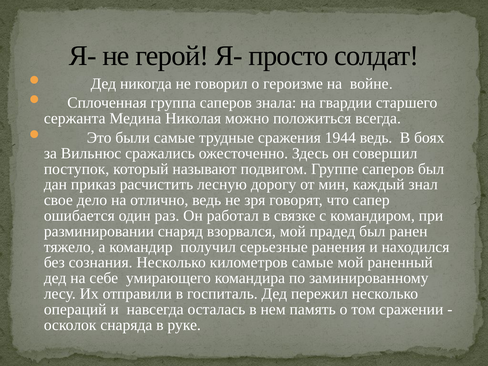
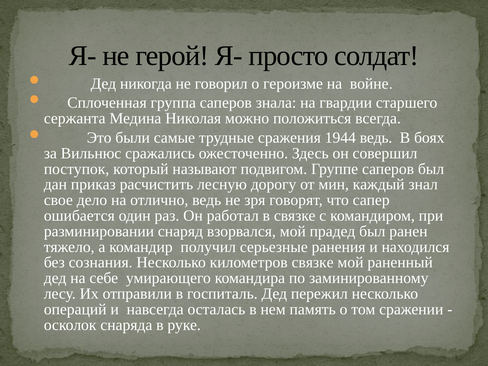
километров самые: самые -> связке
